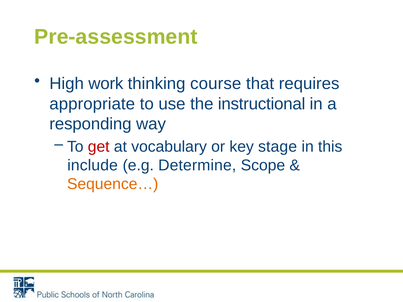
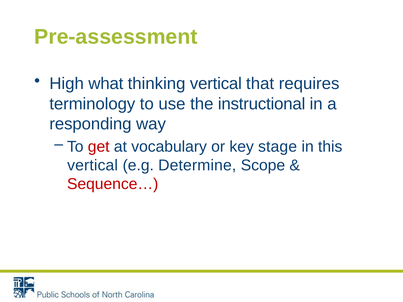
work: work -> what
thinking course: course -> vertical
appropriate: appropriate -> terminology
include at (93, 165): include -> vertical
Sequence… colour: orange -> red
